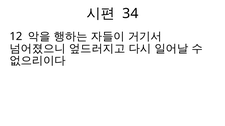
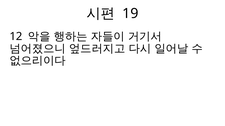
34: 34 -> 19
